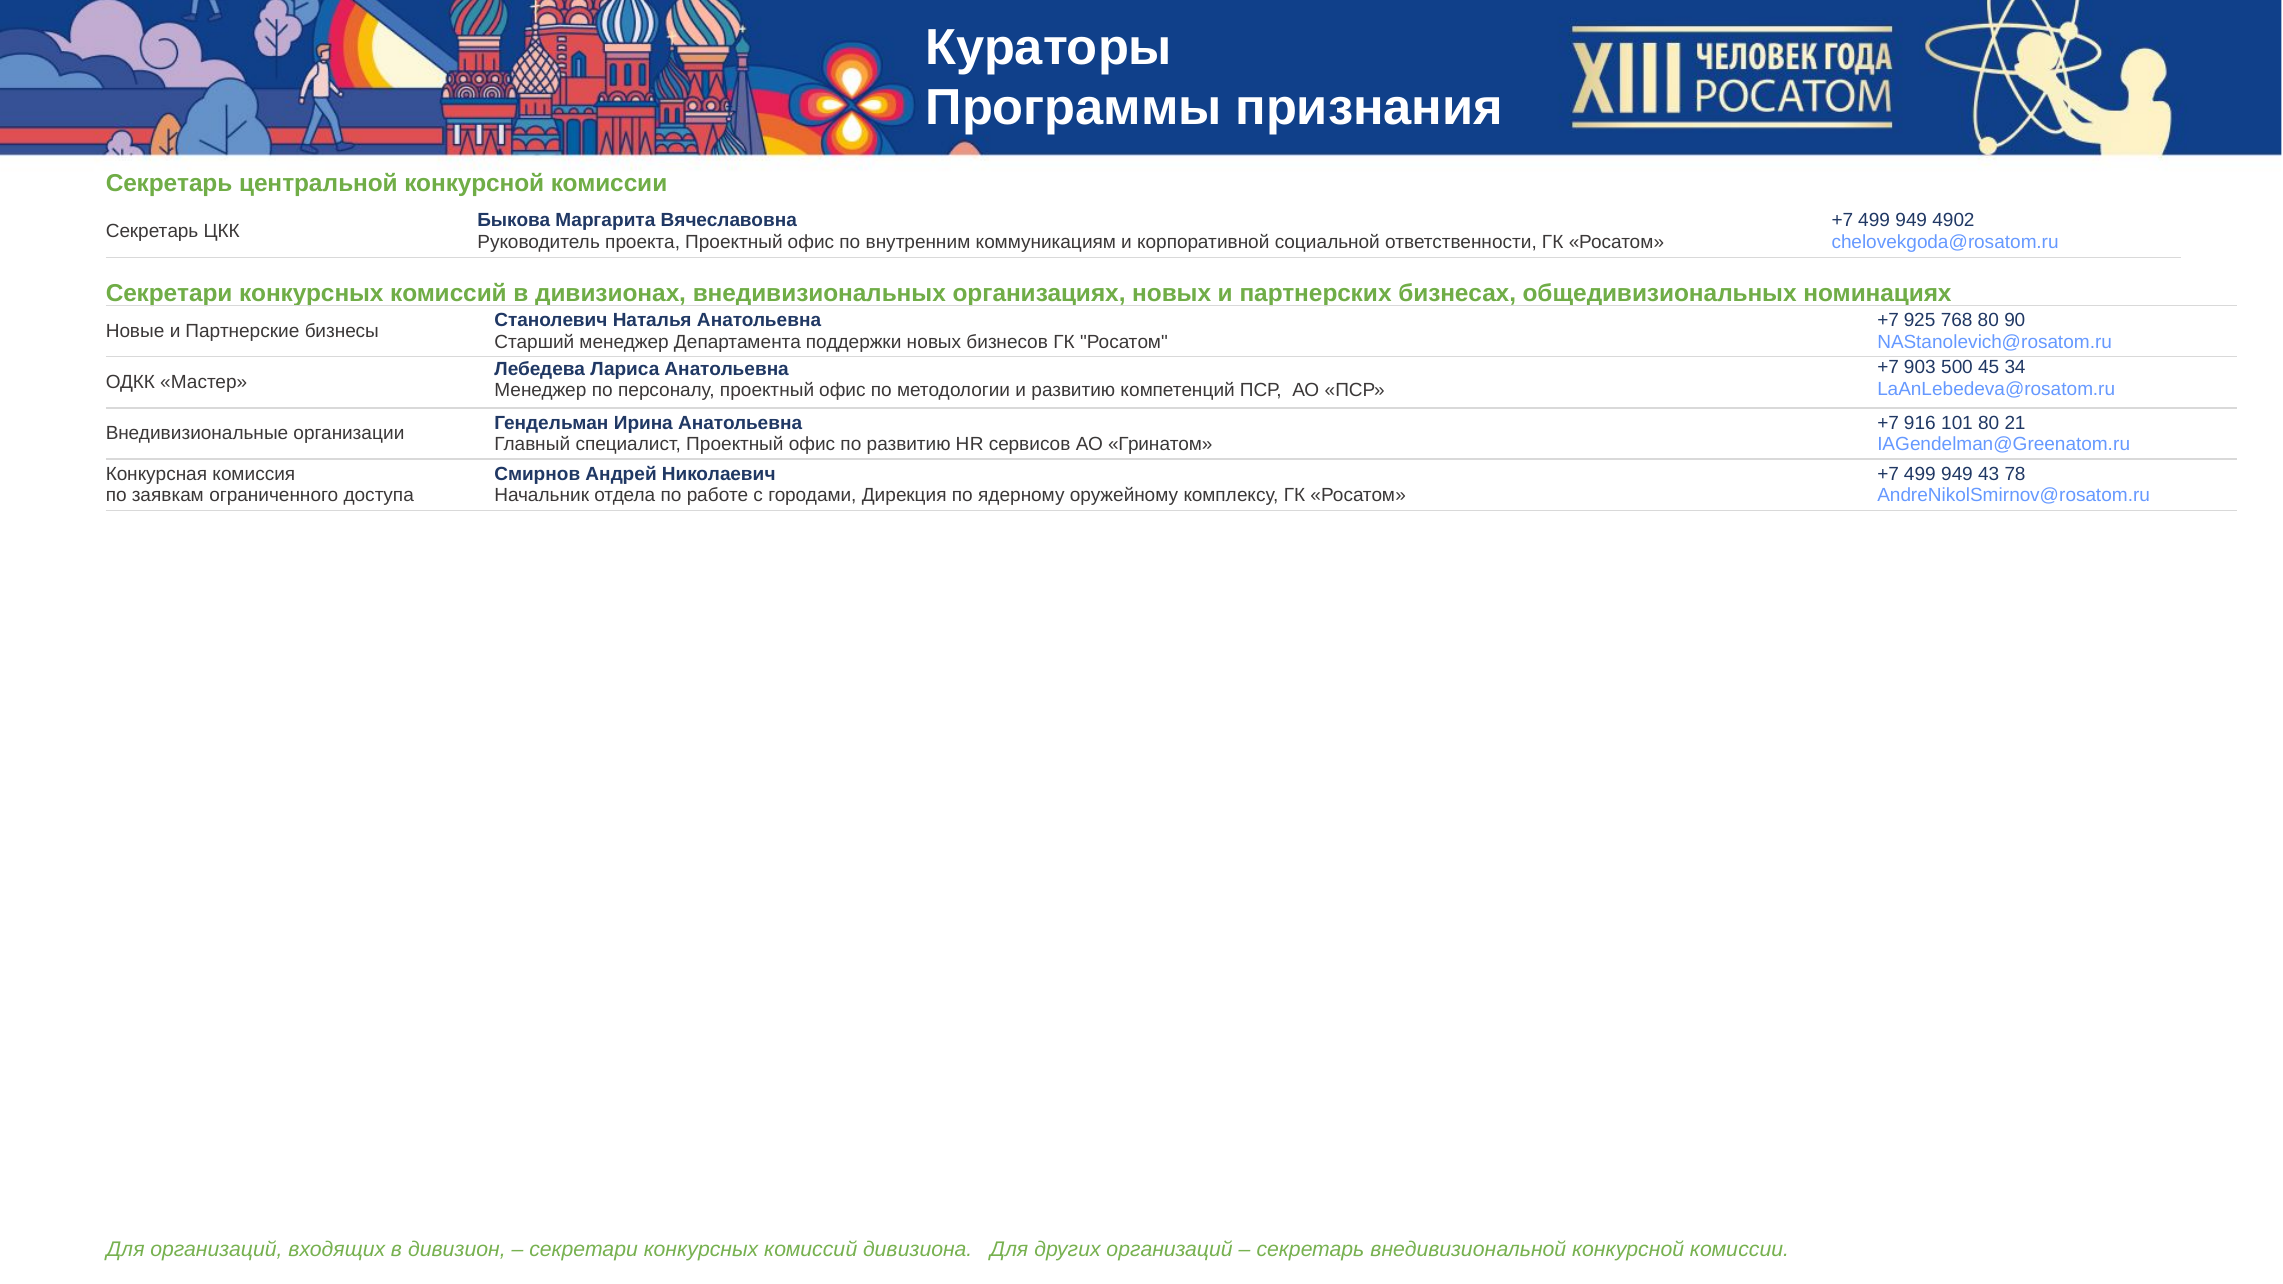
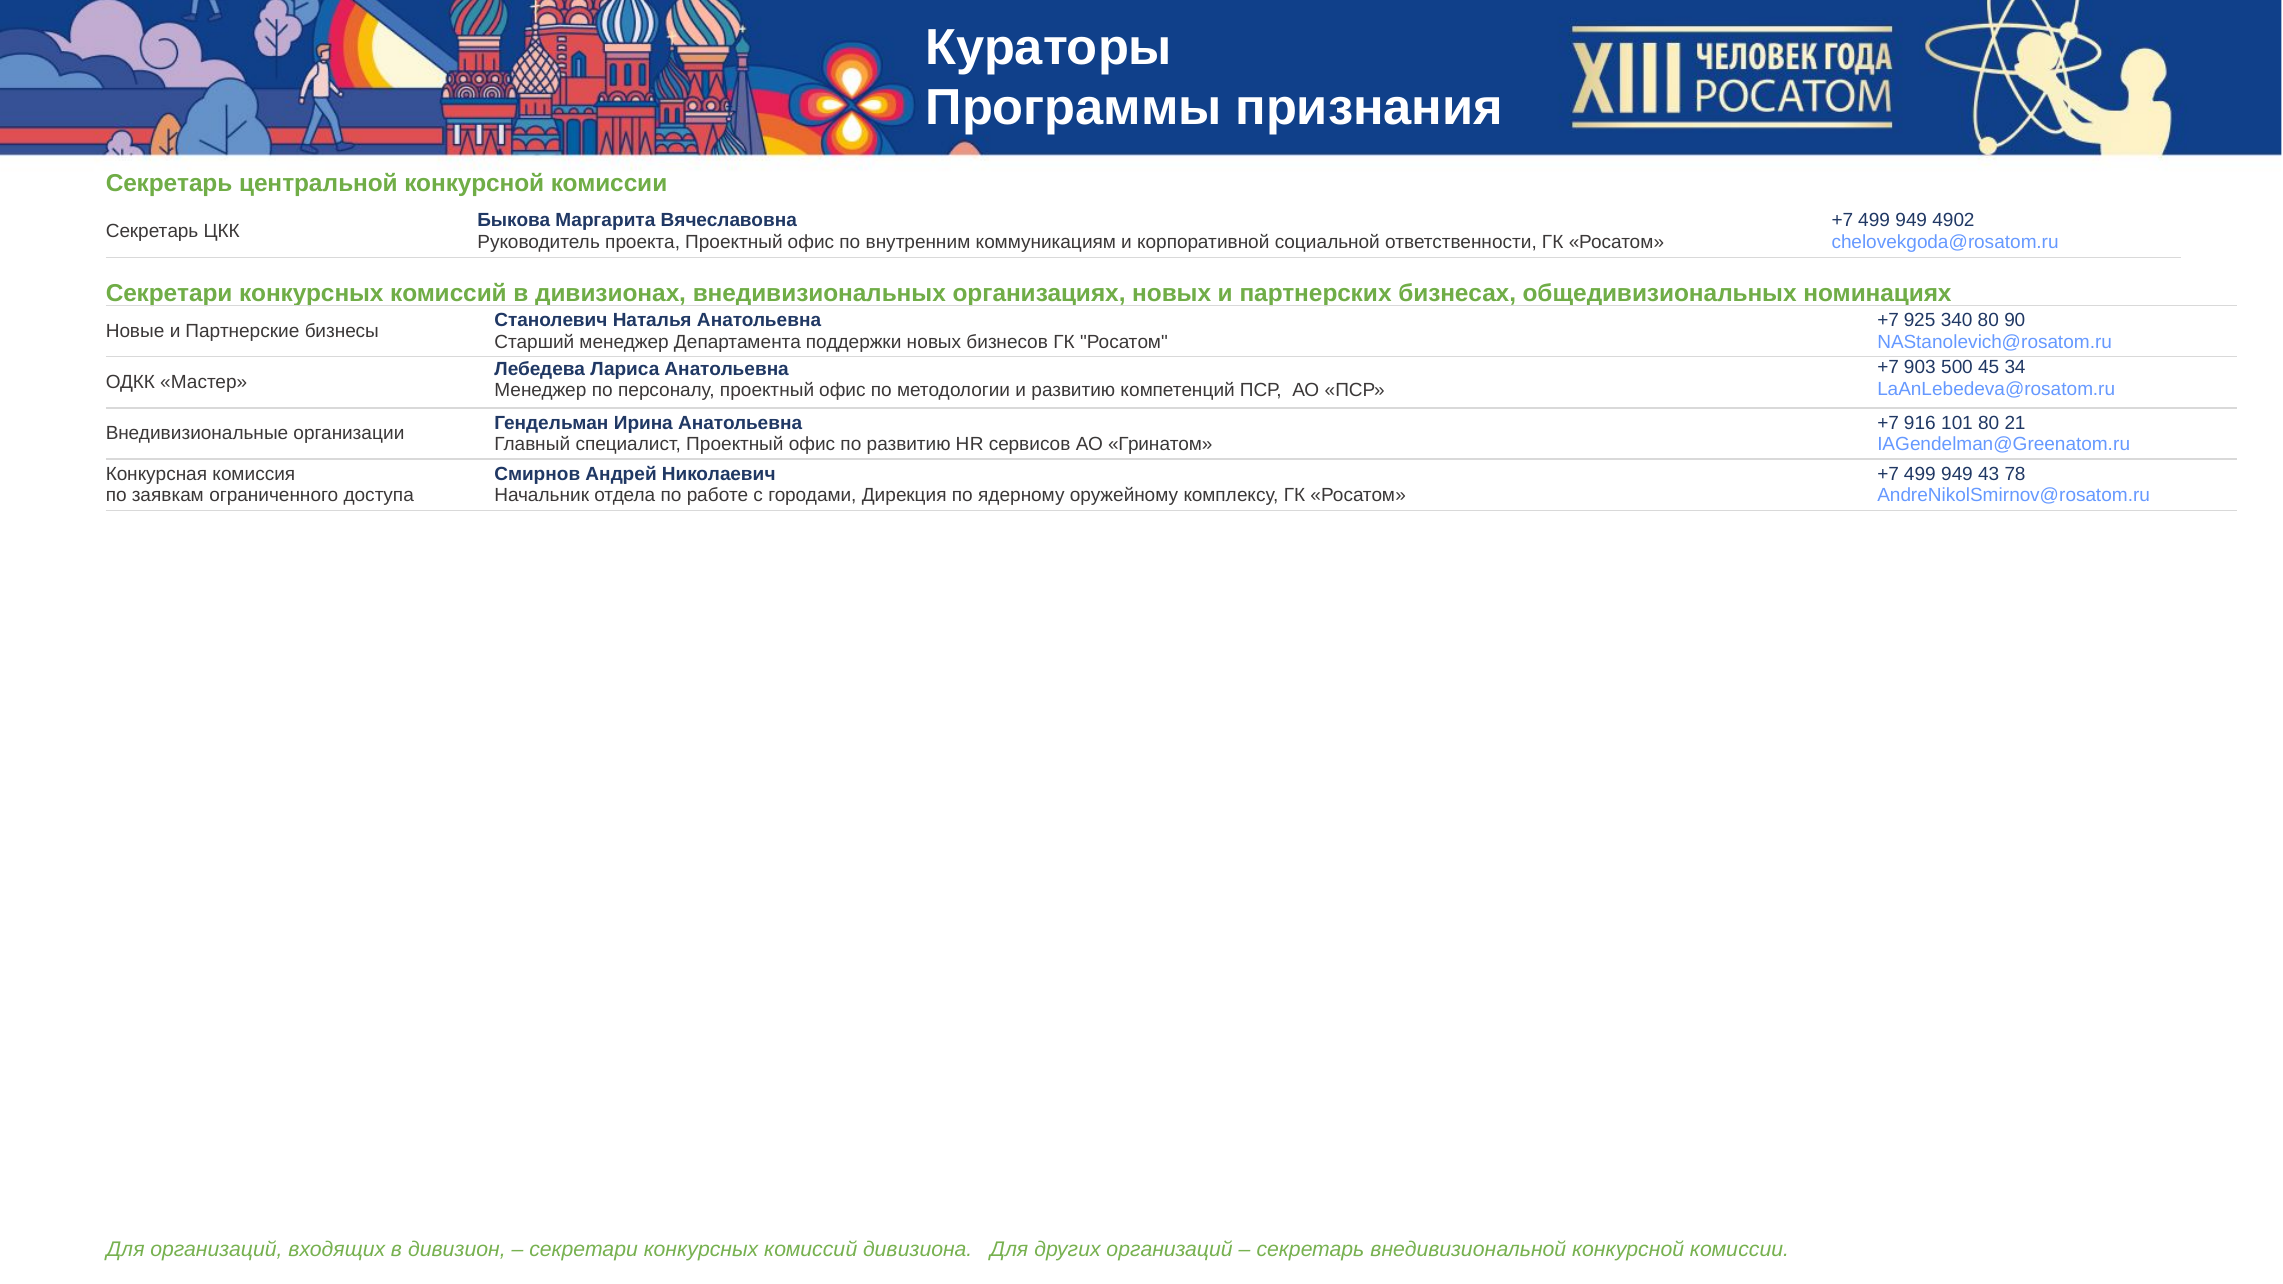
768: 768 -> 340
